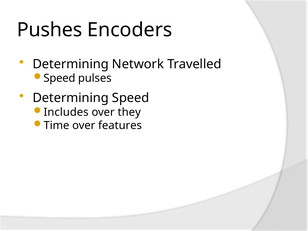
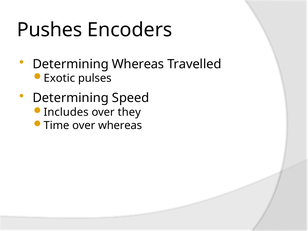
Determining Network: Network -> Whereas
Speed at (59, 78): Speed -> Exotic
over features: features -> whereas
